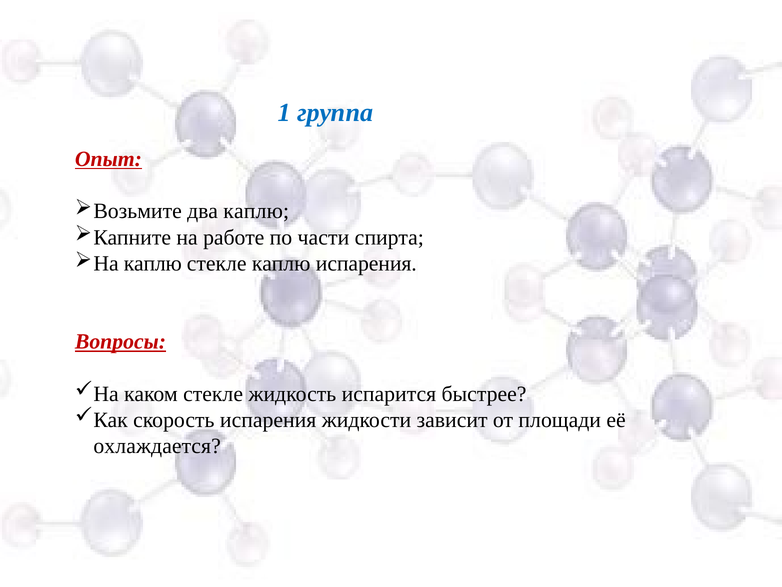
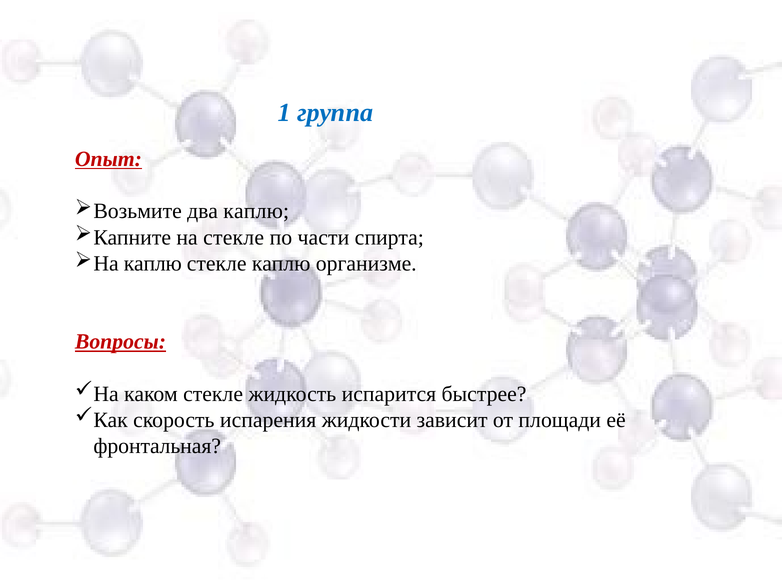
на работе: работе -> стекле
каплю испарения: испарения -> организме
охлаждается: охлаждается -> фронтальная
